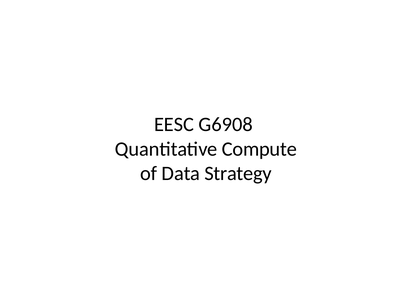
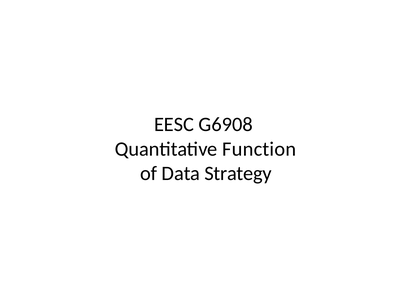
Compute: Compute -> Function
